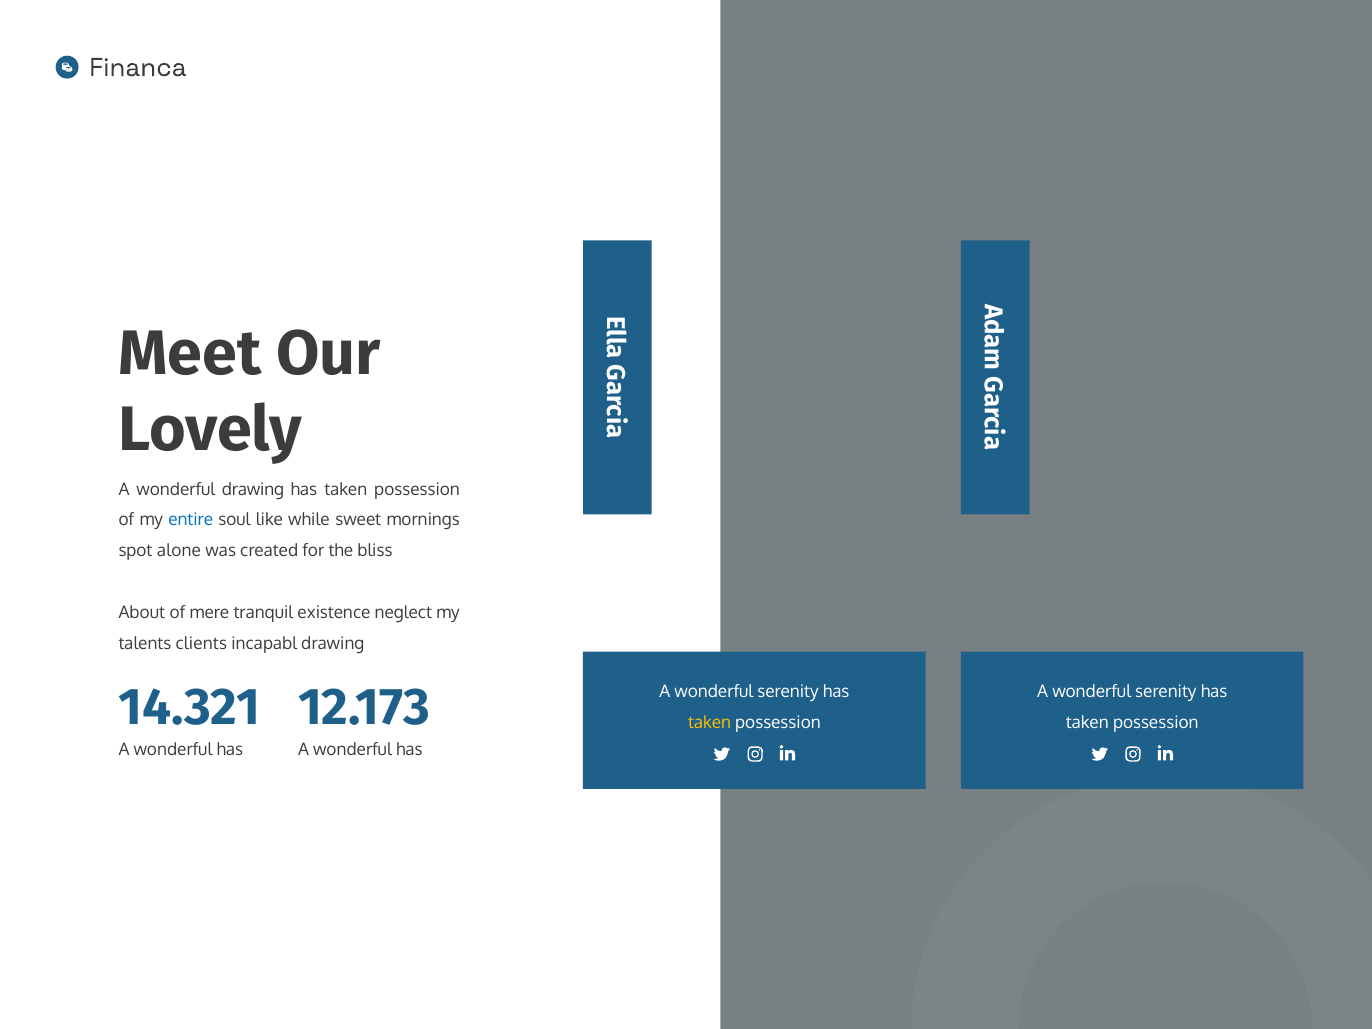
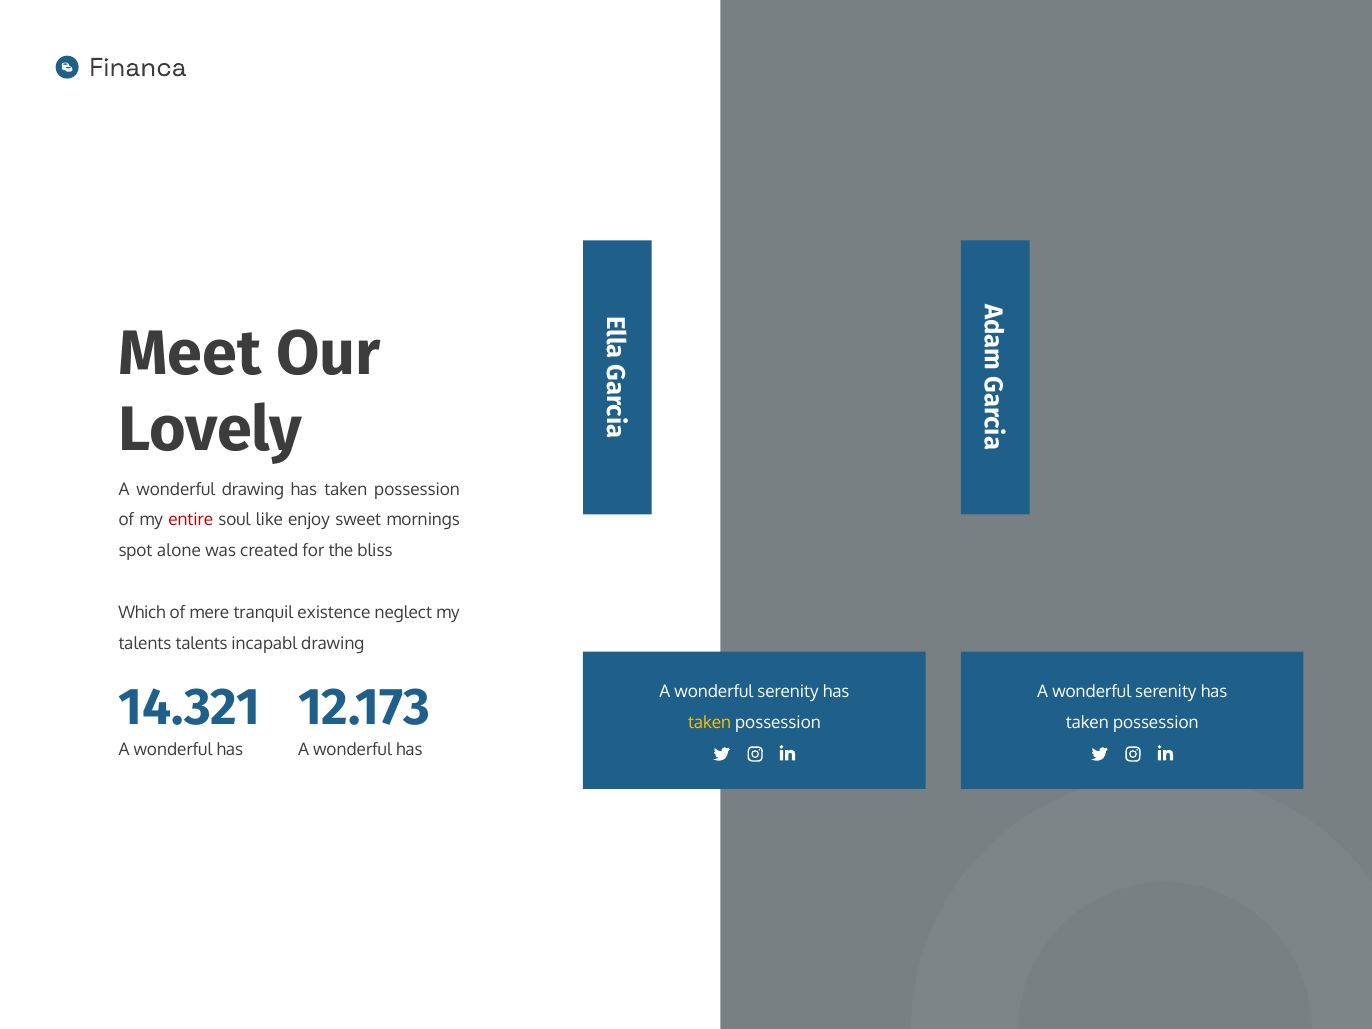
entire colour: blue -> red
while: while -> enjoy
About: About -> Which
talents clients: clients -> talents
